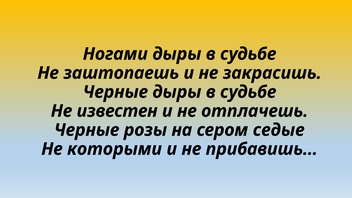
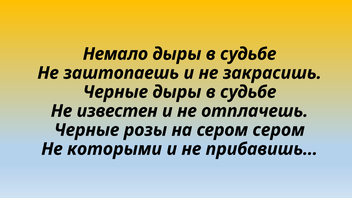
Ногами: Ногами -> Немало
сером седые: седые -> сером
